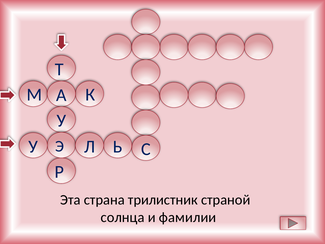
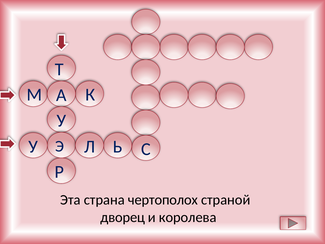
трилистник: трилистник -> чертополох
солнца: солнца -> дворец
фамилии: фамилии -> королева
